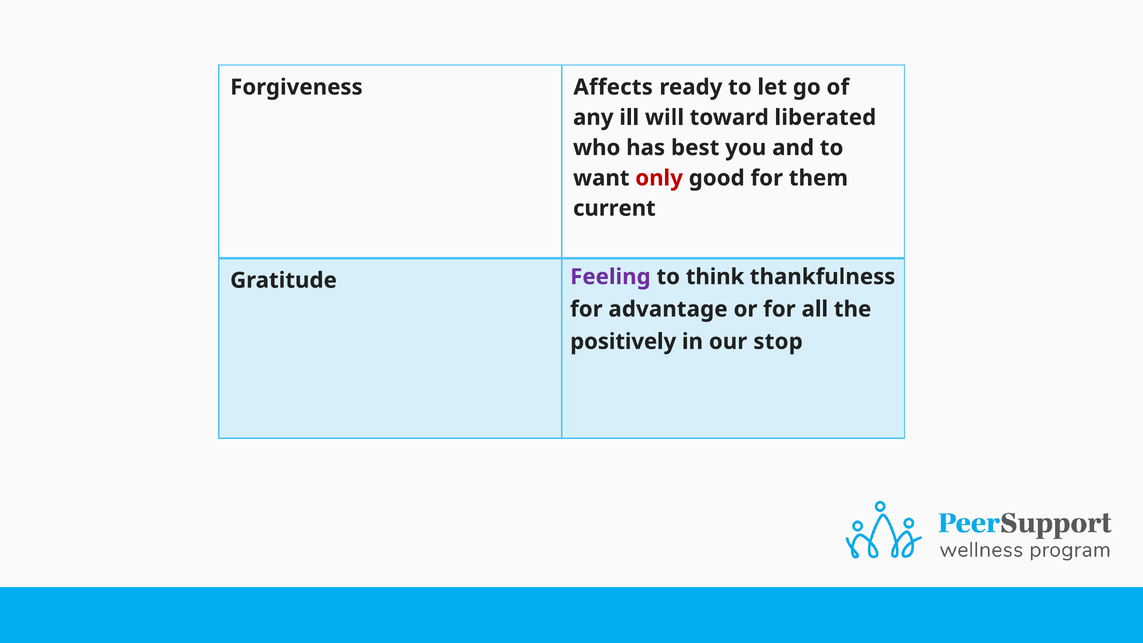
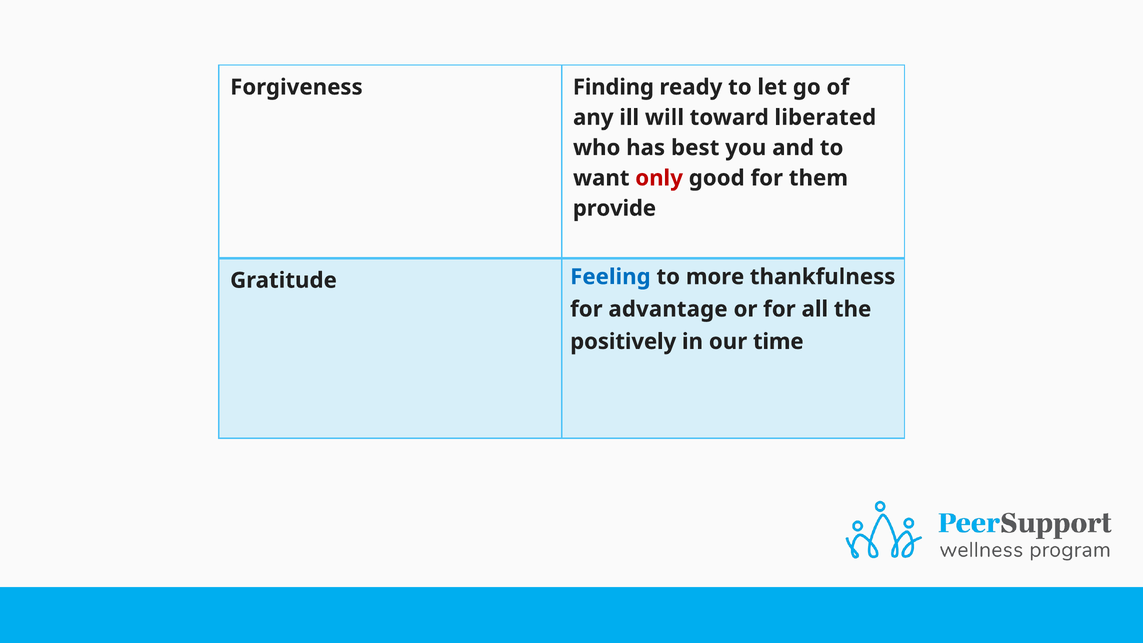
Affects: Affects -> Finding
current: current -> provide
Feeling colour: purple -> blue
think: think -> more
stop: stop -> time
